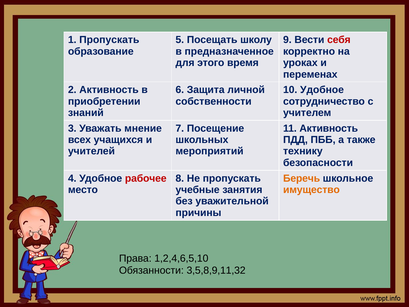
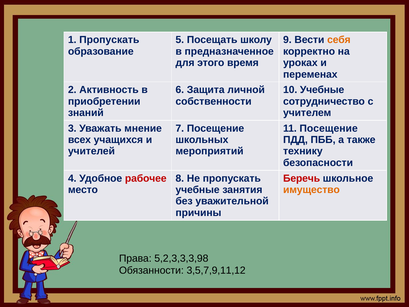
себя colour: red -> orange
10 Удобное: Удобное -> Учебные
11 Активность: Активность -> Посещение
Беречь colour: orange -> red
1,2,4,6,5,10: 1,2,4,6,5,10 -> 5,2,3,3,3,98
3,5,8,9,11,32: 3,5,8,9,11,32 -> 3,5,7,9,11,12
